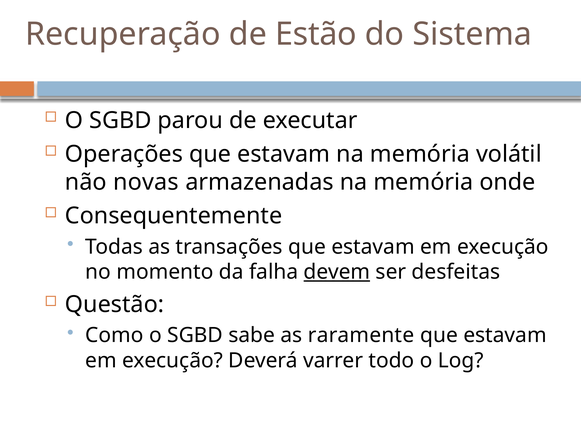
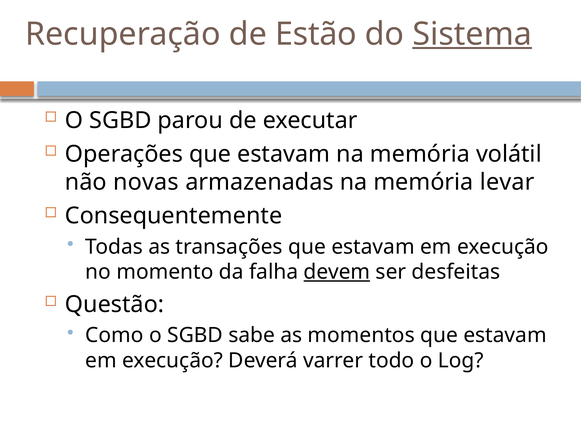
Sistema underline: none -> present
onde: onde -> levar
raramente: raramente -> momentos
